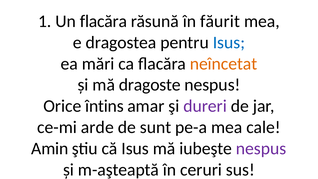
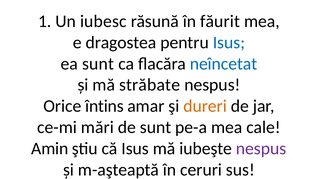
Un flacăra: flacăra -> iubesc
ea mări: mări -> sunt
neîncetat colour: orange -> blue
dragoste: dragoste -> străbate
dureri colour: purple -> orange
arde: arde -> mări
